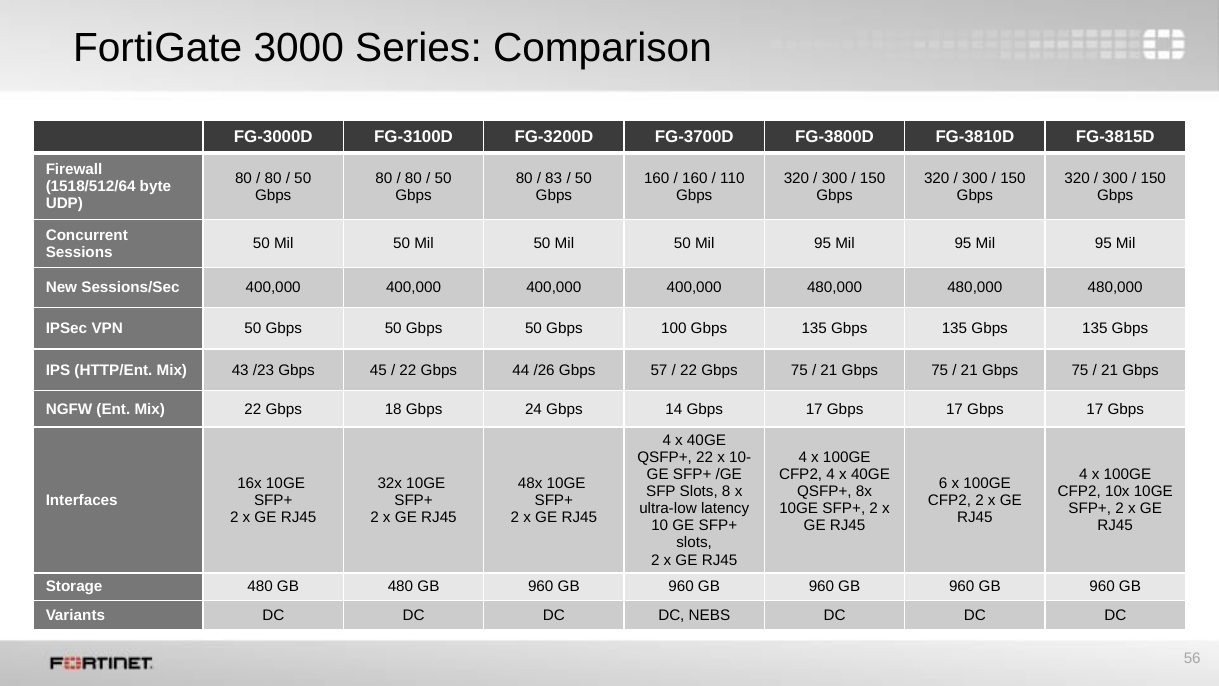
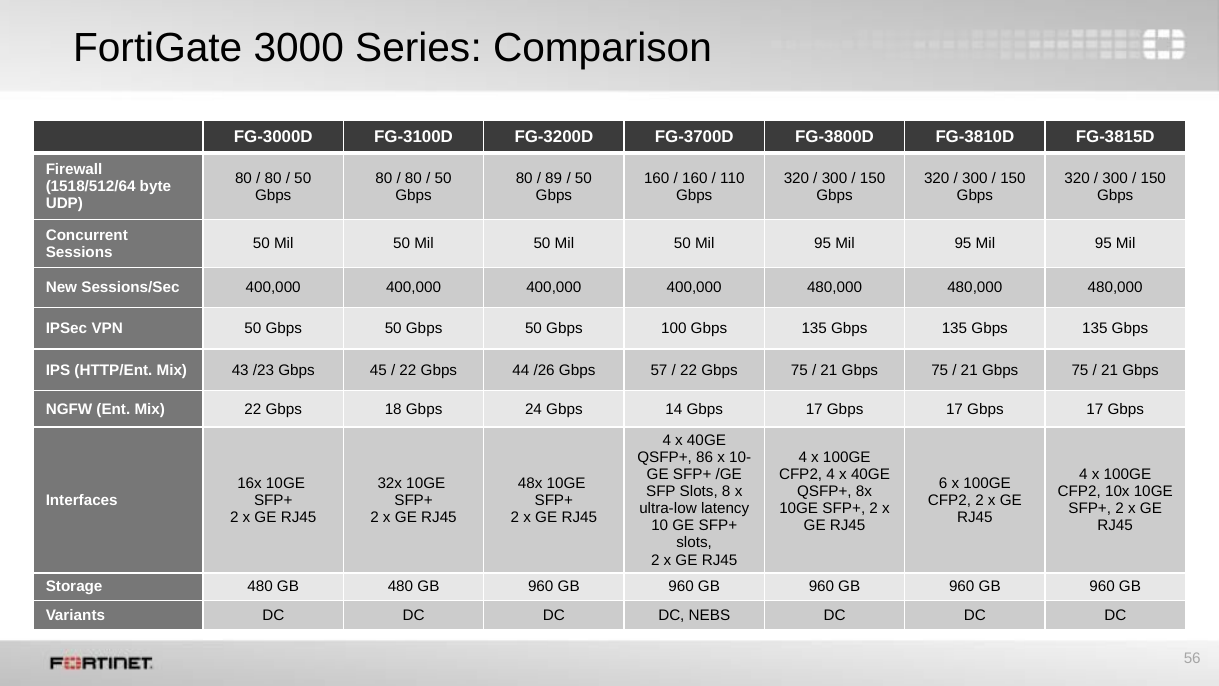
83: 83 -> 89
QSFP+ 22: 22 -> 86
